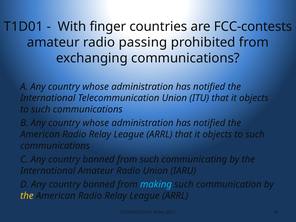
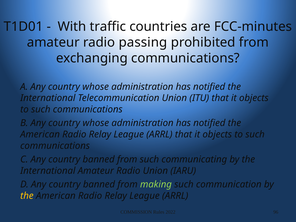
finger: finger -> traffic
FCC-contests: FCC-contests -> FCC-minutes
making colour: light blue -> light green
